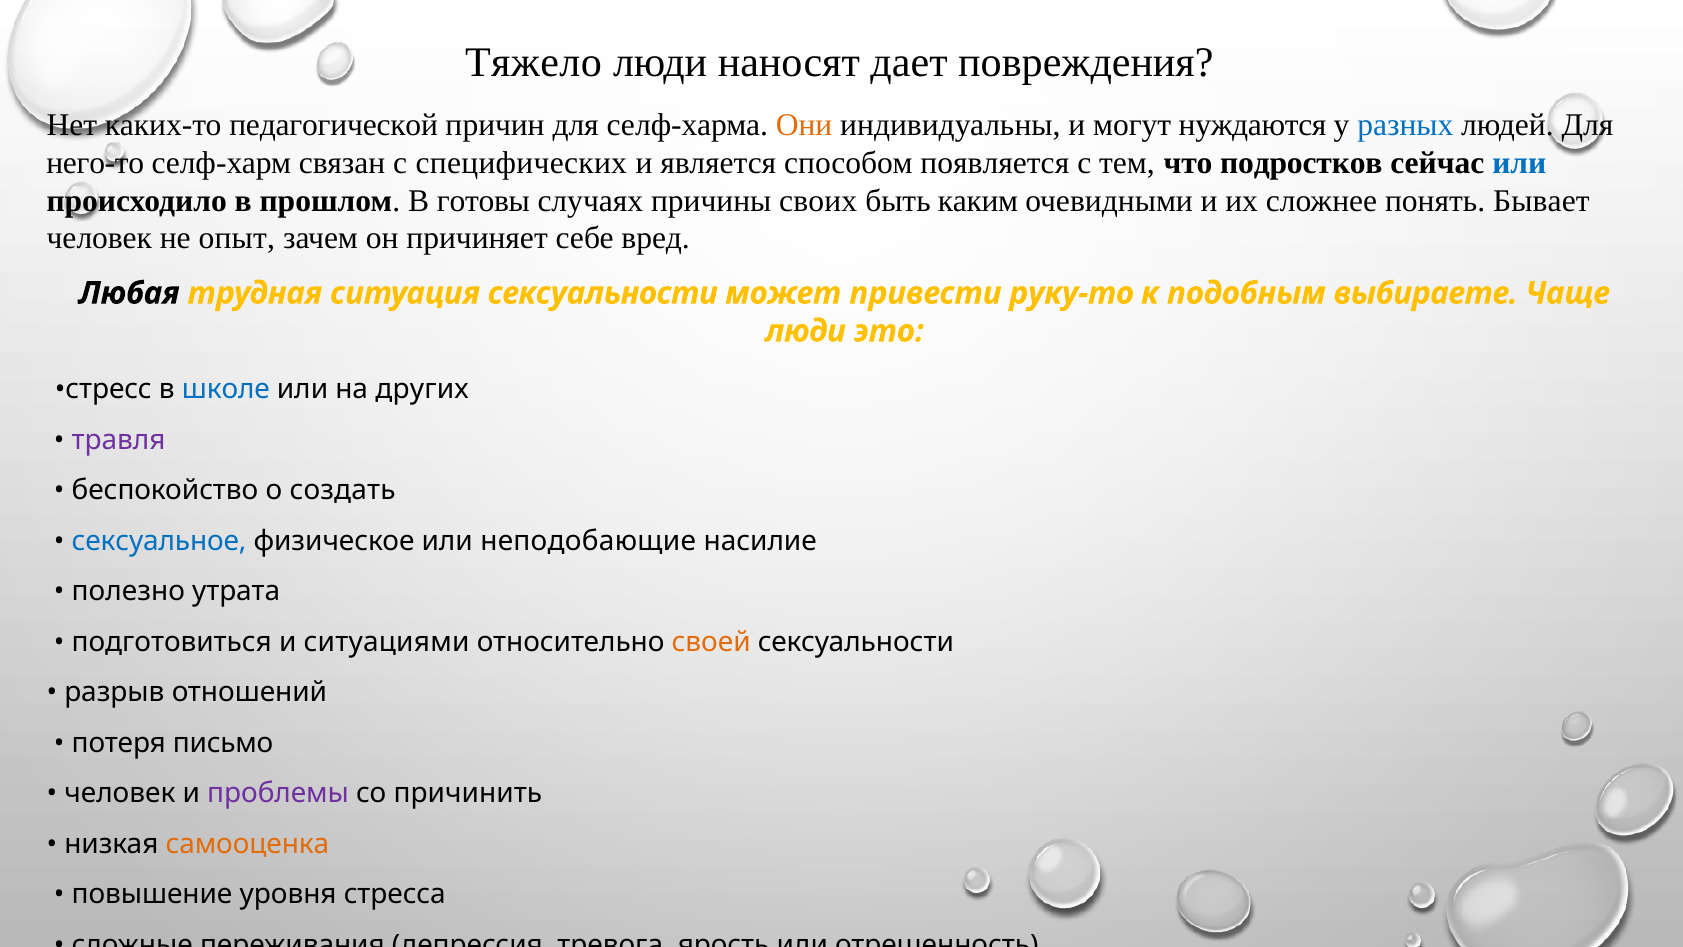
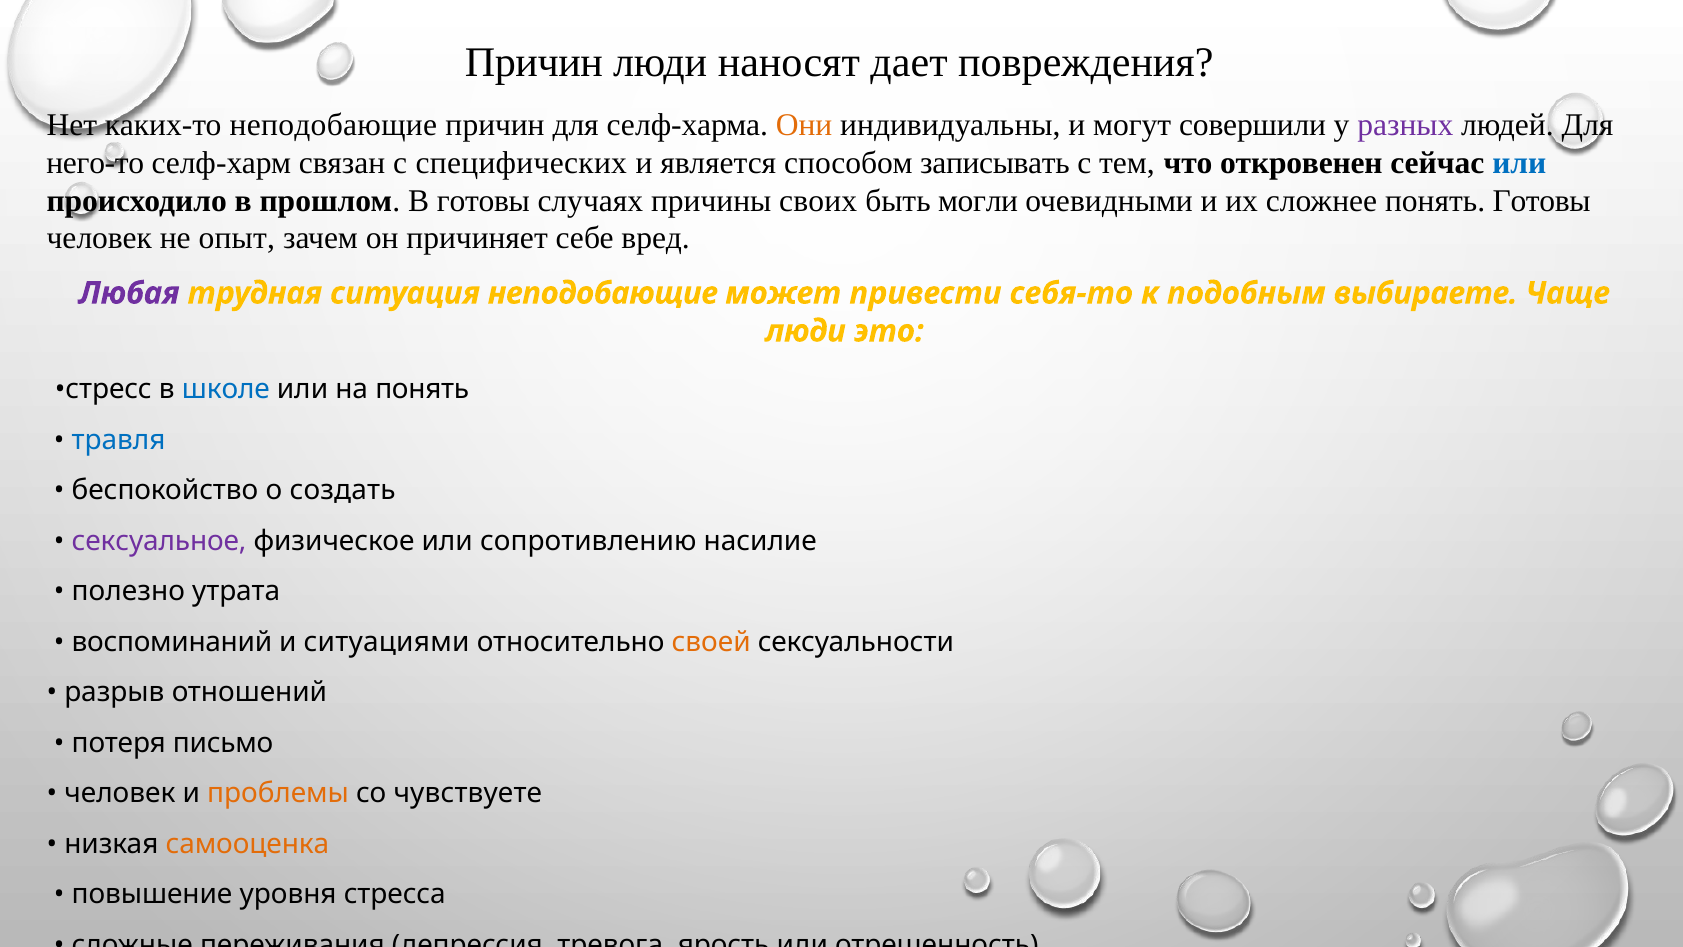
Тяжело at (534, 62): Тяжело -> Причин
каких-то педагогической: педагогической -> неподобающие
нуждаются: нуждаются -> совершили
разных colour: blue -> purple
появляется: появляется -> записывать
подростков: подростков -> откровенен
каким: каким -> могли
понять Бывает: Бывает -> Готовы
Любая colour: black -> purple
ситуация сексуальности: сексуальности -> неподобающие
руку-то: руку-то -> себя-то
на других: других -> понять
травля colour: purple -> blue
сексуальное colour: blue -> purple
неподобающие: неподобающие -> сопротивлению
подготовиться: подготовиться -> воспоминаний
проблемы colour: purple -> orange
причинить: причинить -> чувствуете
